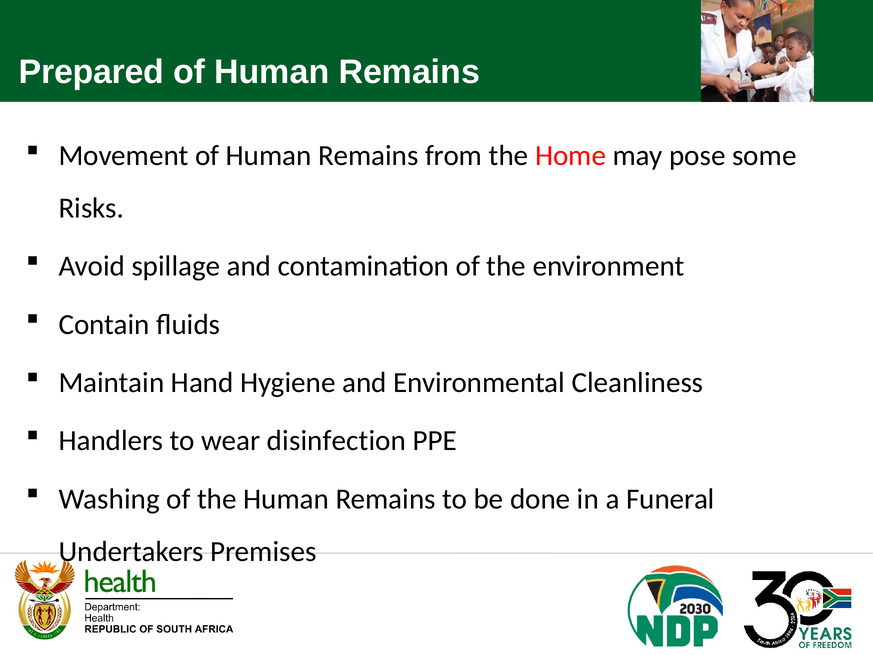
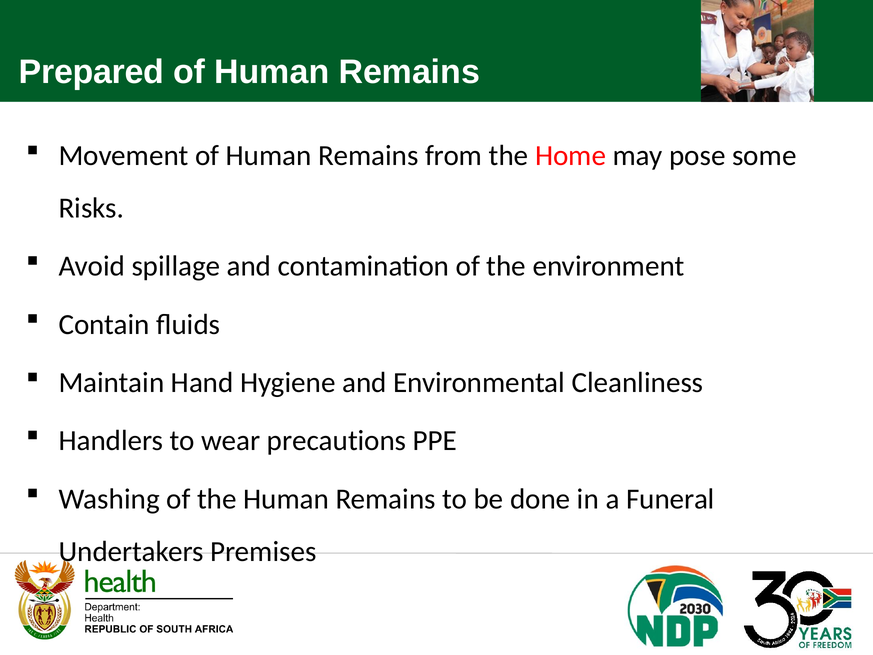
disinfection: disinfection -> precautions
